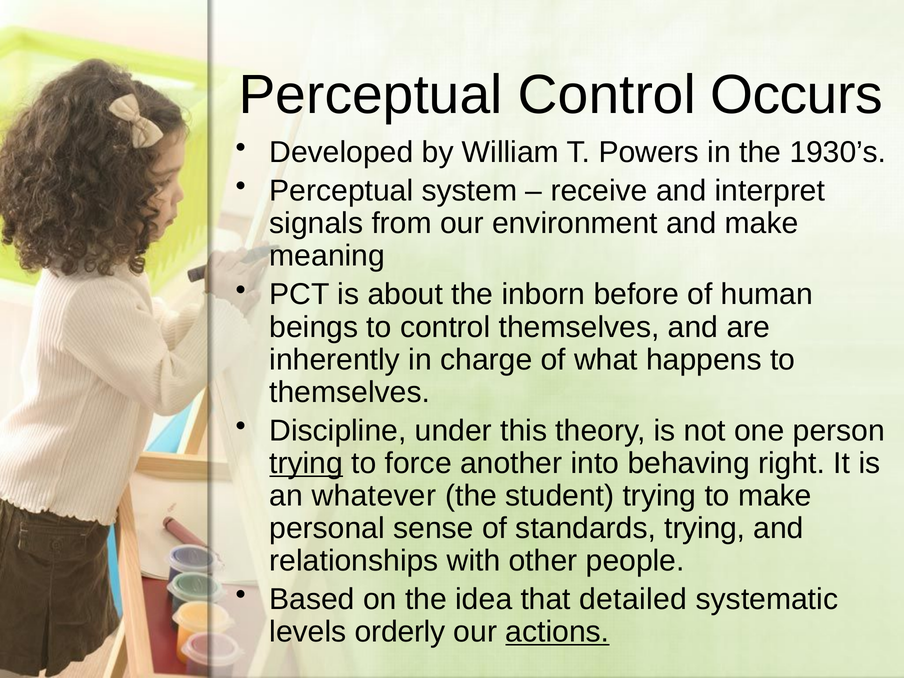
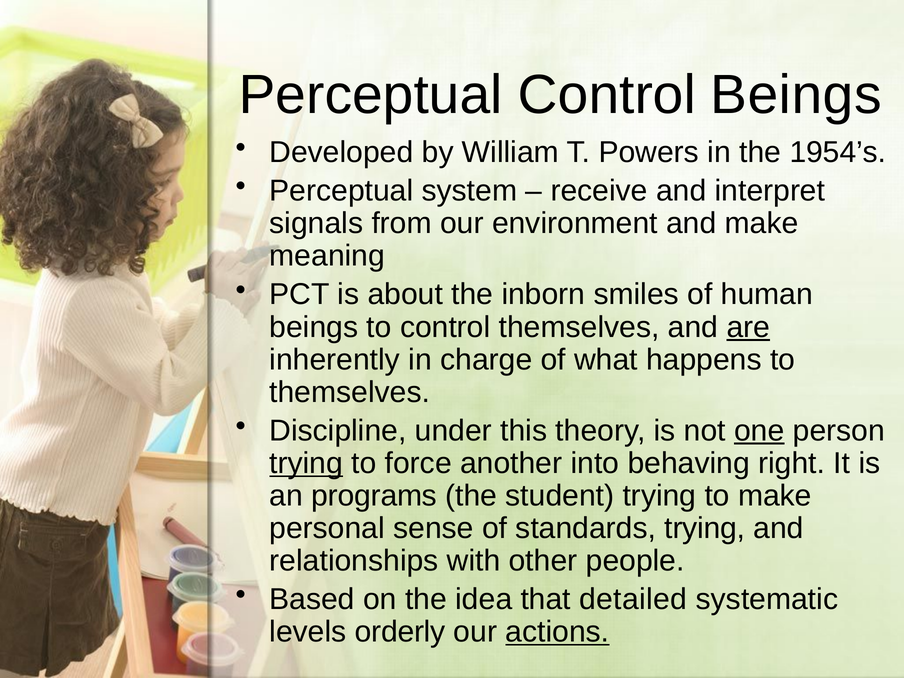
Control Occurs: Occurs -> Beings
1930’s: 1930’s -> 1954’s
before: before -> smiles
are underline: none -> present
one underline: none -> present
whatever: whatever -> programs
